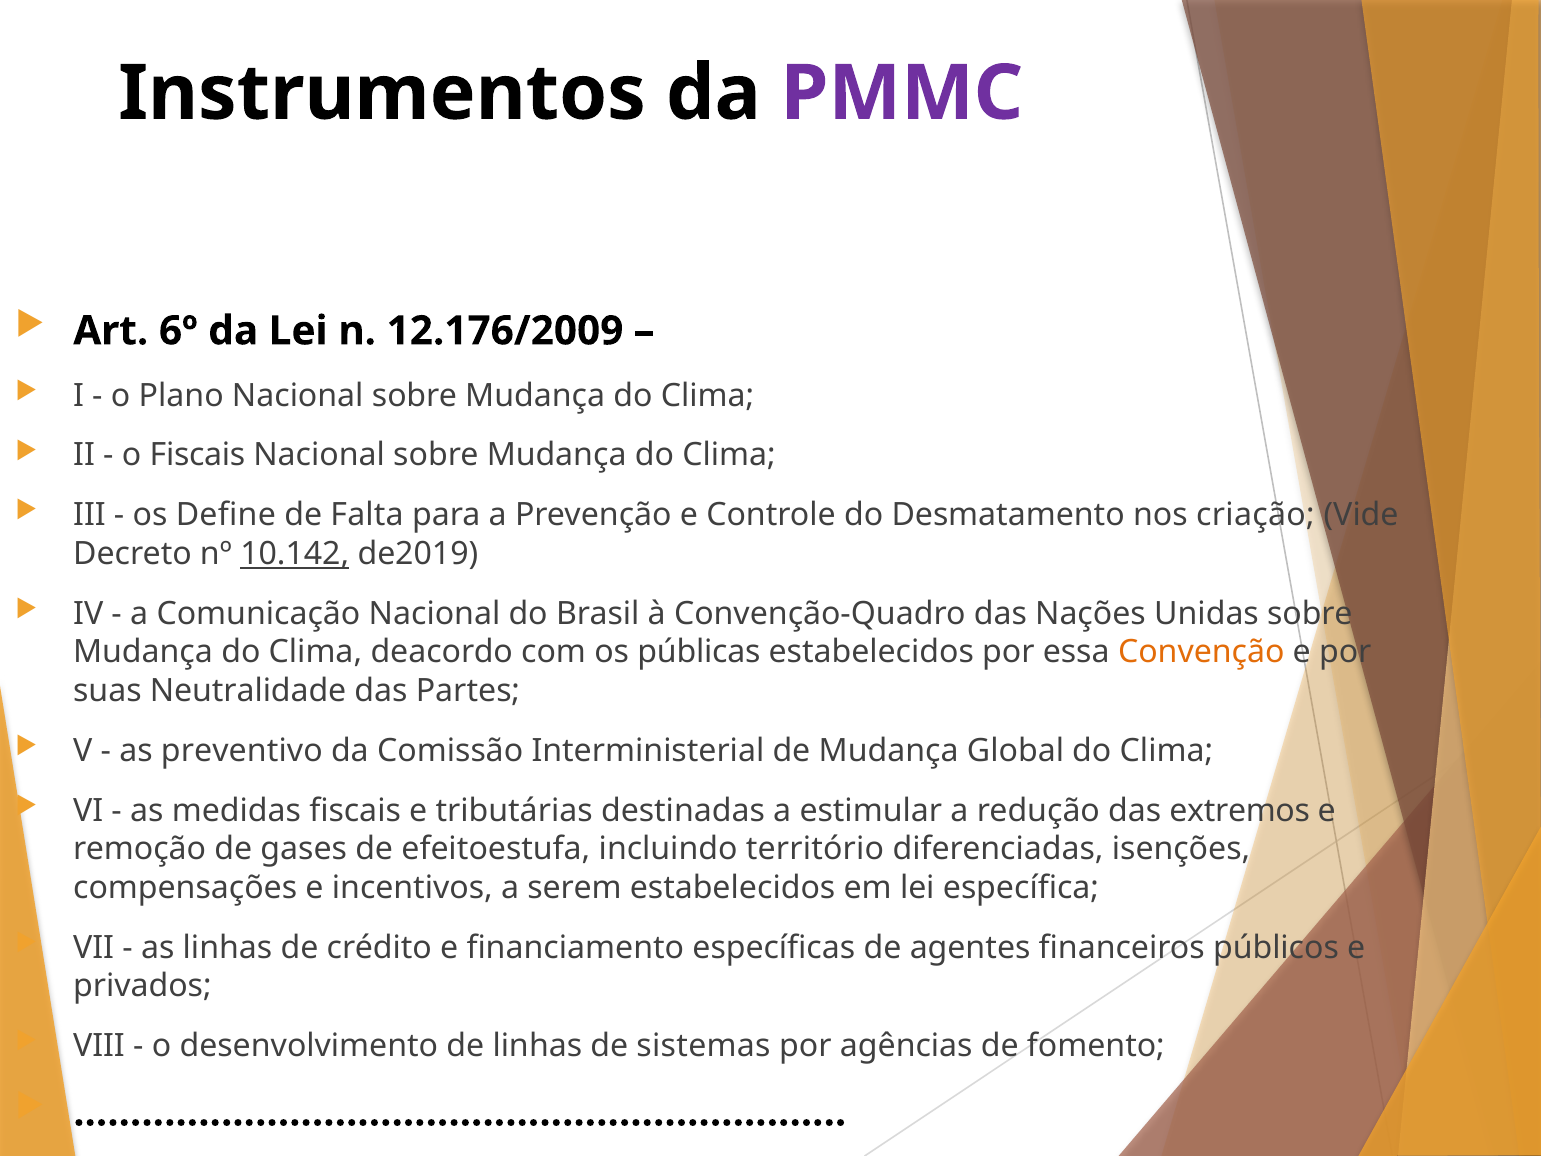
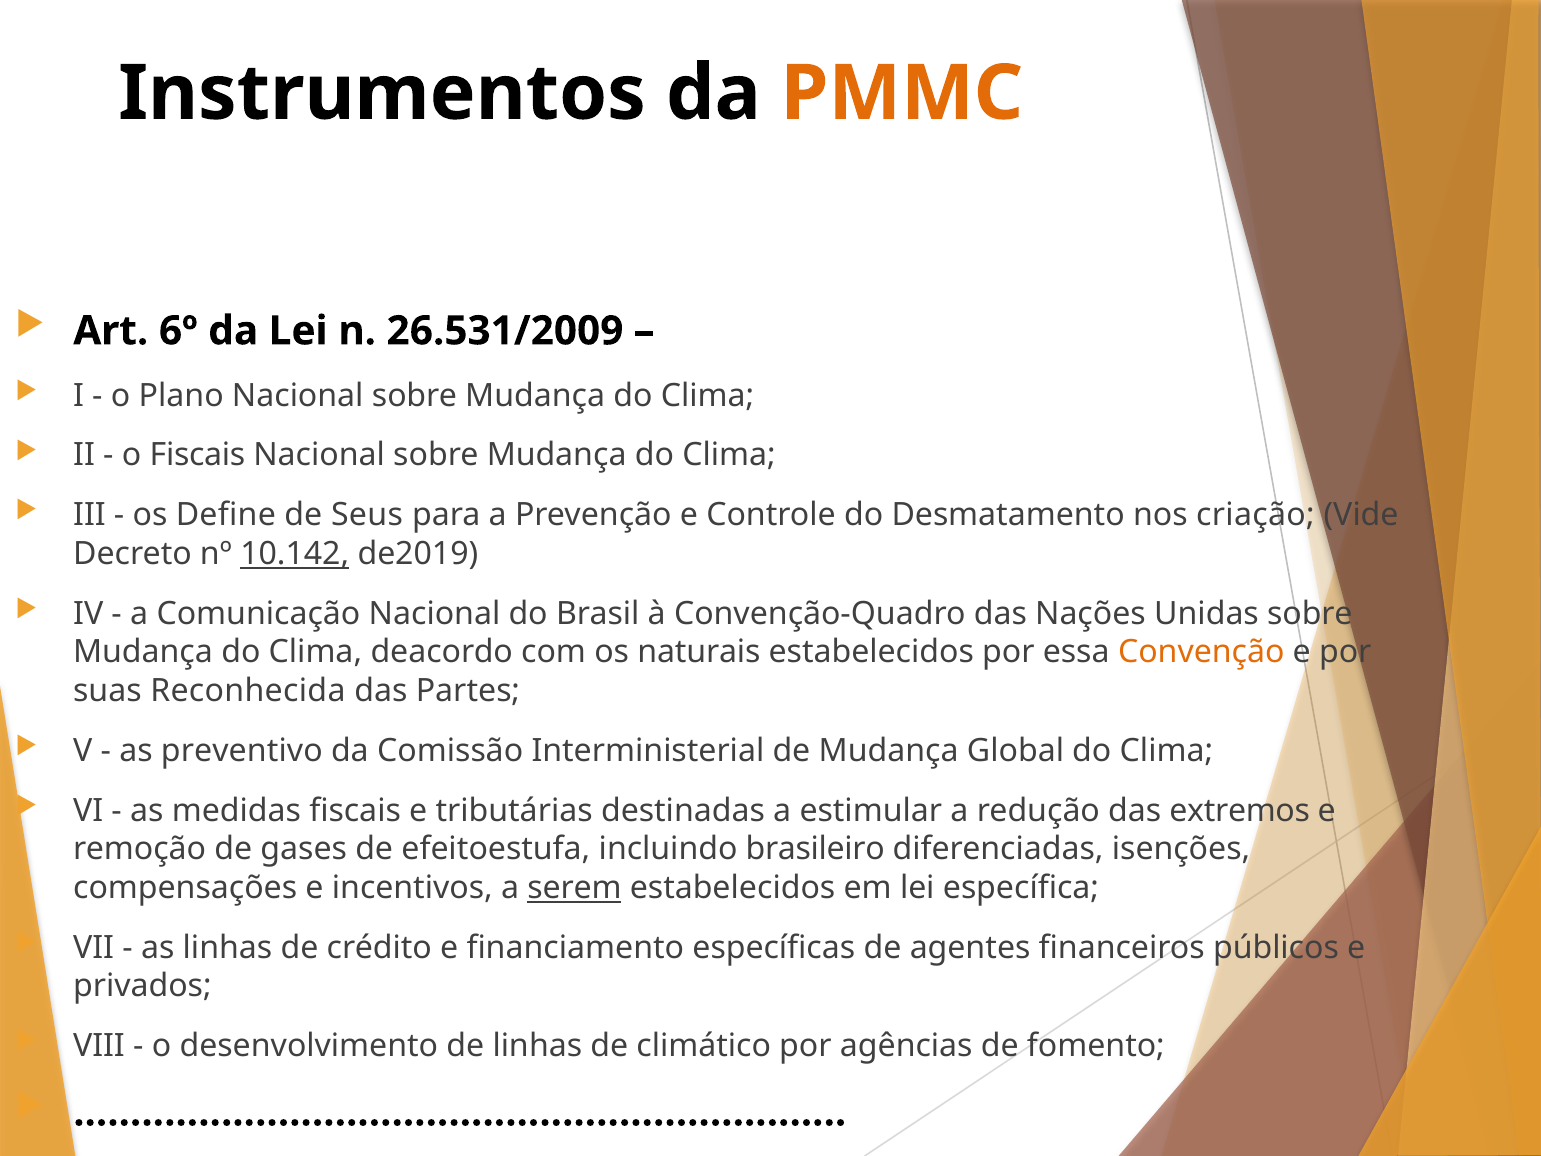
PMMC colour: purple -> orange
12.176/2009: 12.176/2009 -> 26.531/2009
Falta: Falta -> Seus
públicas: públicas -> naturais
Neutralidade: Neutralidade -> Reconhecida
território: território -> brasileiro
serem underline: none -> present
sistemas: sistemas -> climático
